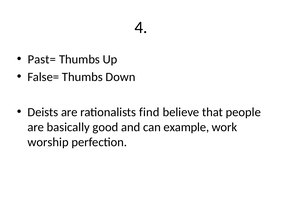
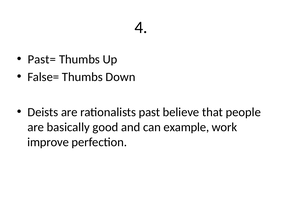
find: find -> past
worship: worship -> improve
